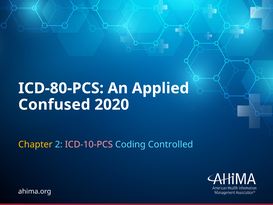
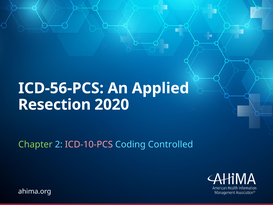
ICD-80-PCS: ICD-80-PCS -> ICD-56-PCS
Confused: Confused -> Resection
Chapter colour: yellow -> light green
